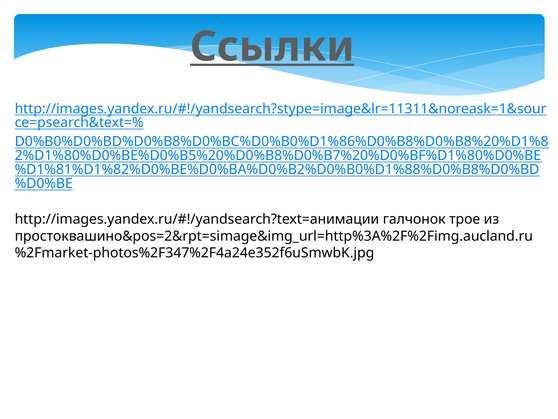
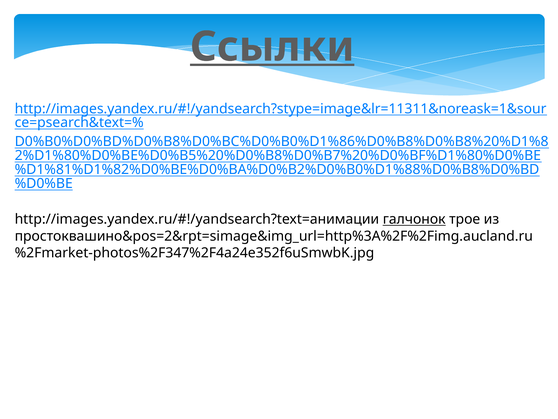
галчонок underline: none -> present
